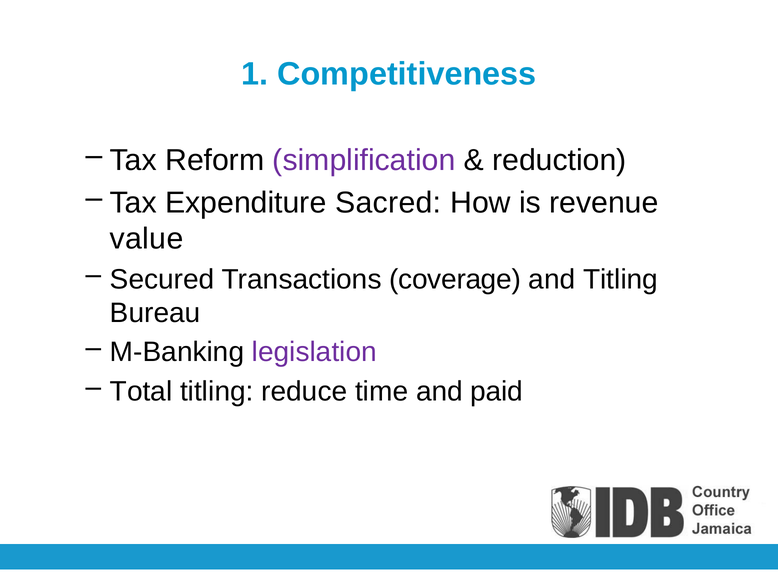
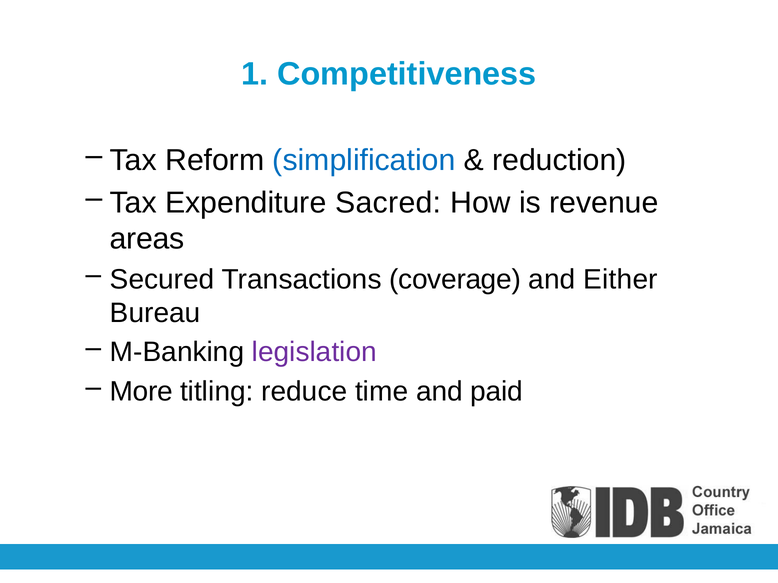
simplification colour: purple -> blue
value: value -> areas
and Titling: Titling -> Either
Total: Total -> More
